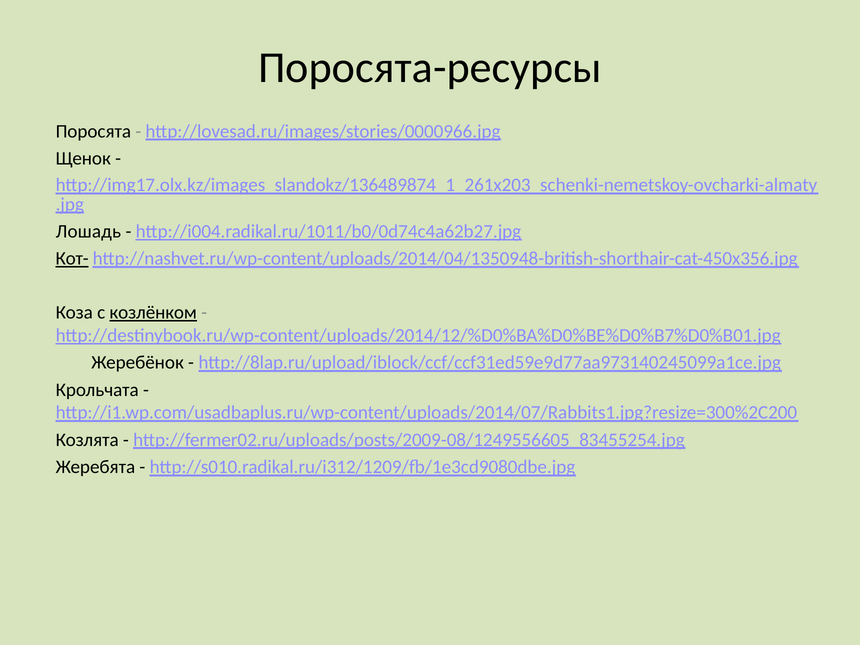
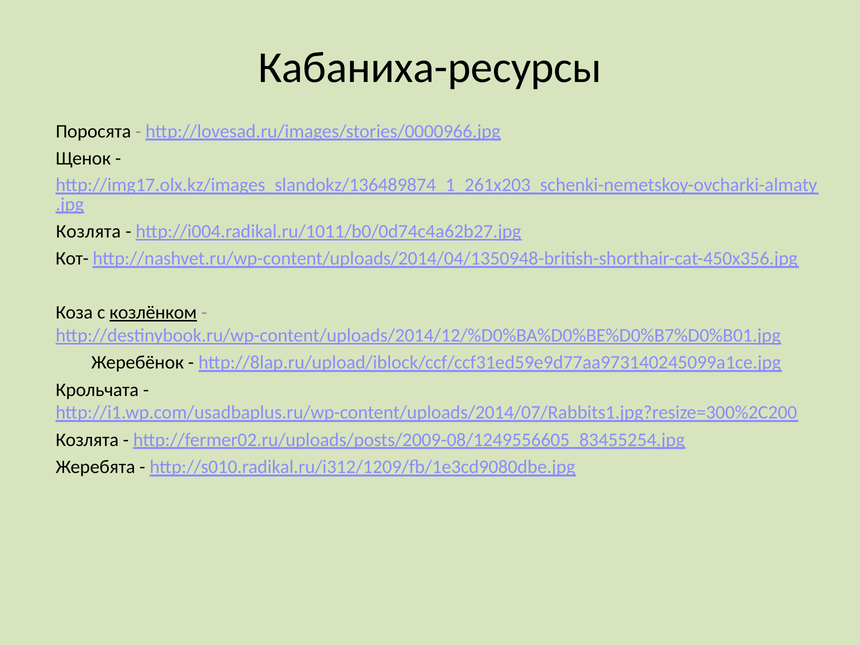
Поросята-ресурсы: Поросята-ресурсы -> Кабаниха-ресурсы
Лошадь at (88, 231): Лошадь -> Козлята
Кот- underline: present -> none
